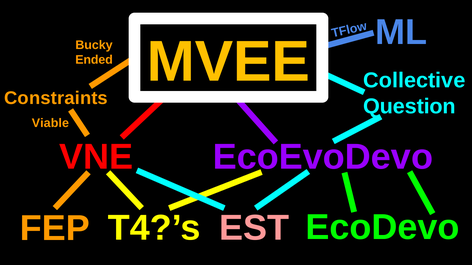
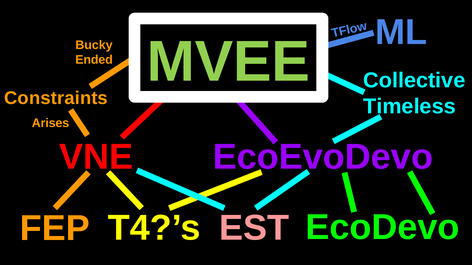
MVEE colour: yellow -> light green
Question: Question -> Timeless
Viable: Viable -> Arises
